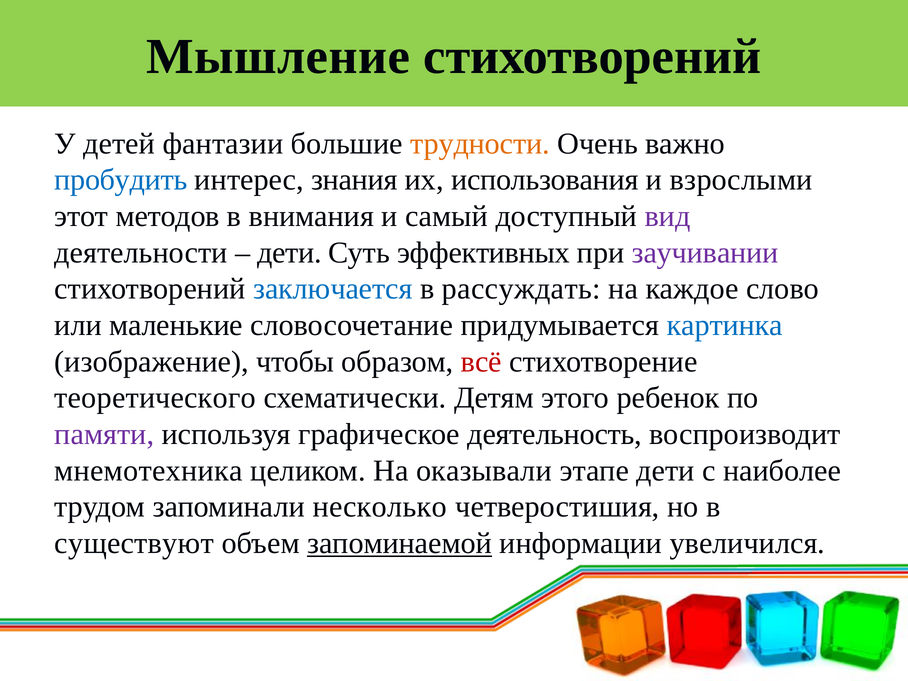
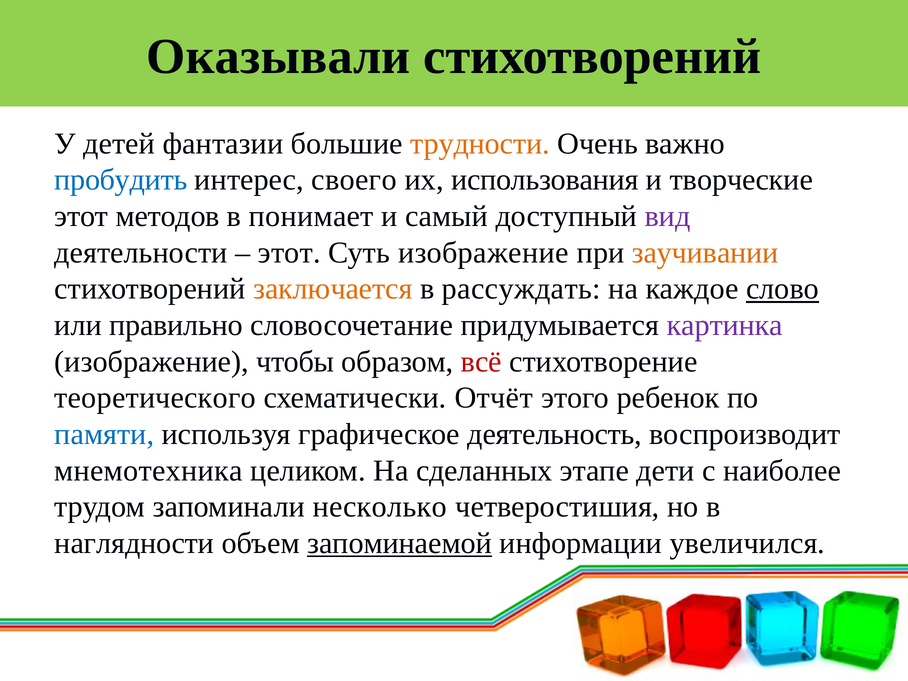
Мышление: Мышление -> Оказывали
знания: знания -> своего
взрослыми: взрослыми -> творческие
внимания: внимания -> понимает
дети at (290, 253): дети -> этот
Суть эффективных: эффективных -> изображение
заучивании colour: purple -> orange
заключается colour: blue -> orange
слово underline: none -> present
маленькие: маленькие -> правильно
картинка colour: blue -> purple
Детям: Детям -> Отчёт
памяти colour: purple -> blue
оказывали: оказывали -> сделанных
существуют: существуют -> наглядности
